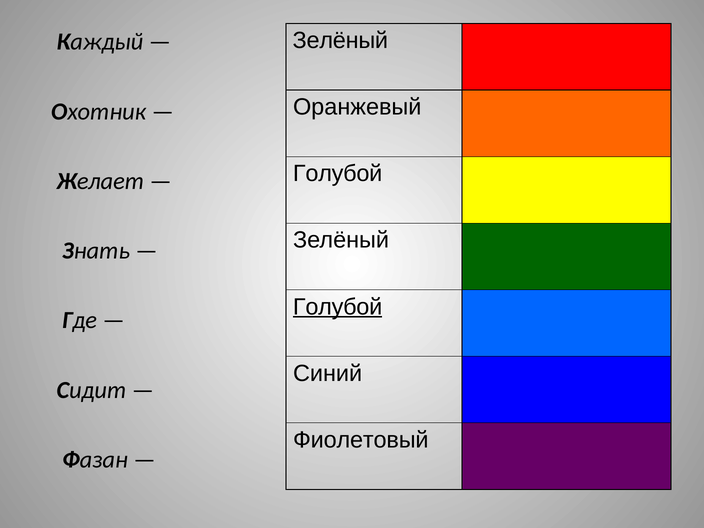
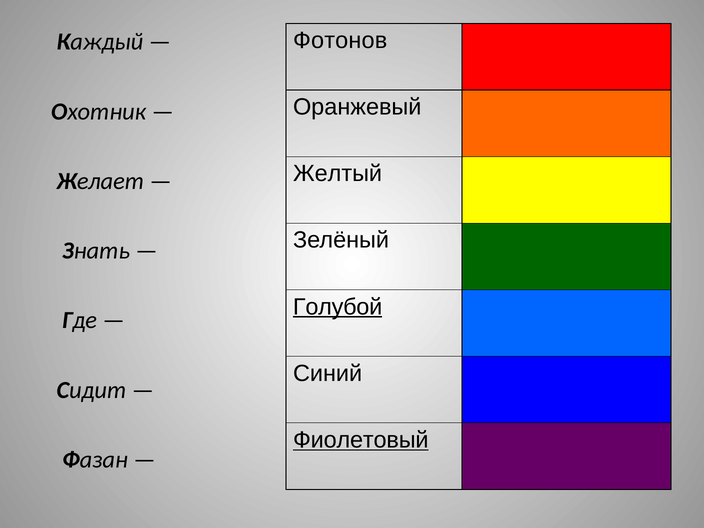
Зелёный at (340, 40): Зелёный -> Фотонов
Голубой at (338, 174): Голубой -> Желтый
Фиолетовый underline: none -> present
